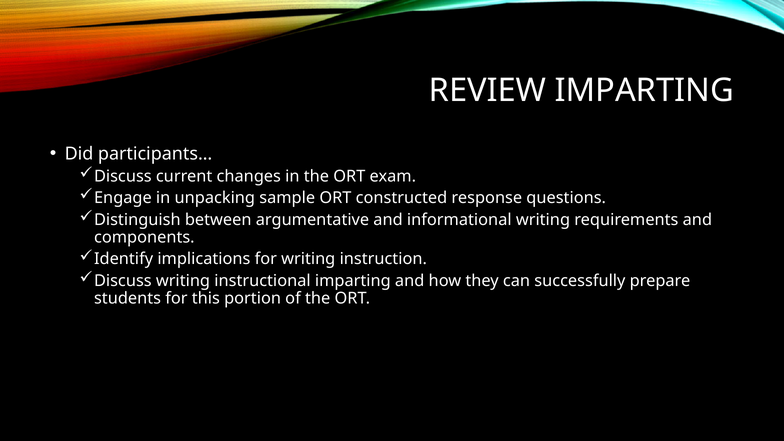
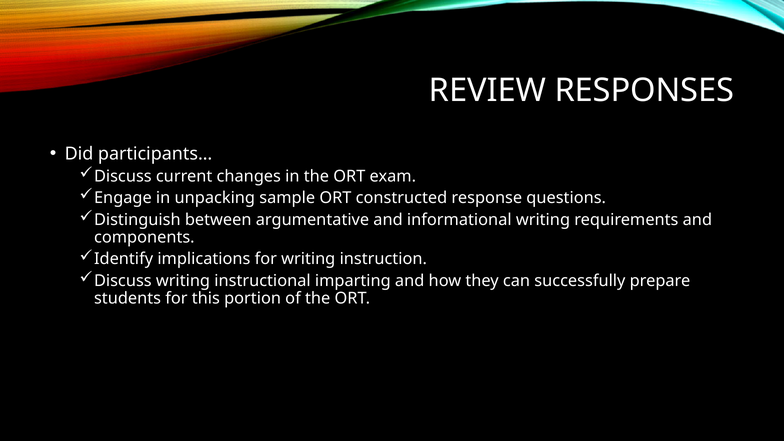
REVIEW IMPARTING: IMPARTING -> RESPONSES
